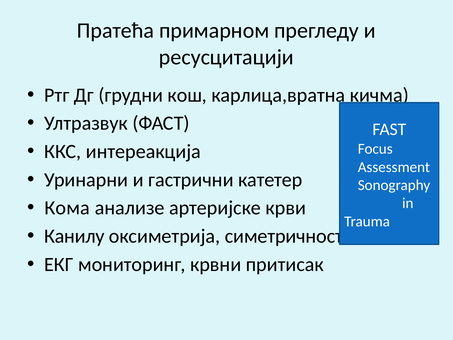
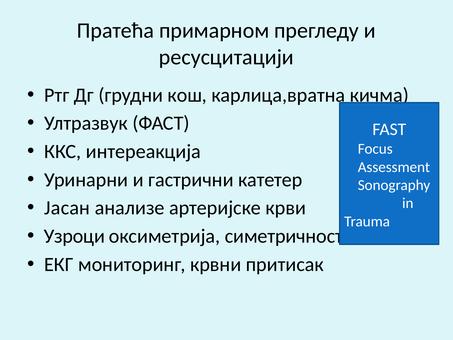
Кома: Кома -> Јасан
Канилу: Канилу -> Узроци
